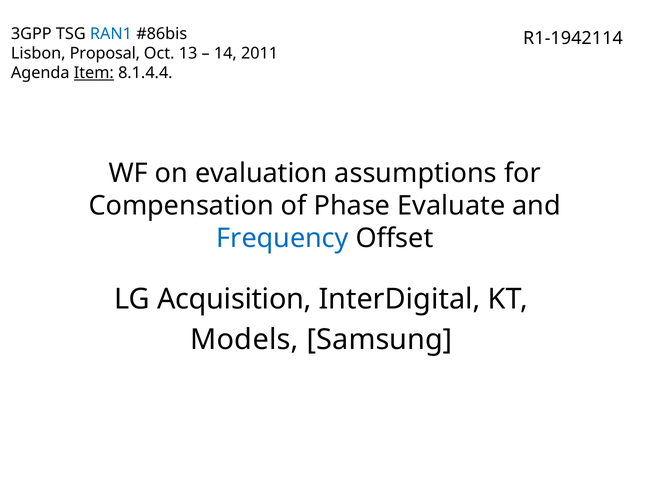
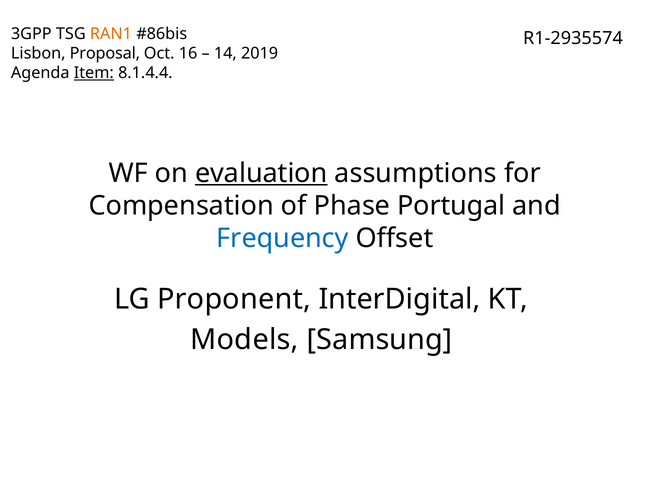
RAN1 colour: blue -> orange
R1-1942114: R1-1942114 -> R1-2935574
13: 13 -> 16
2011: 2011 -> 2019
evaluation underline: none -> present
Evaluate: Evaluate -> Portugal
Acquisition: Acquisition -> Proponent
